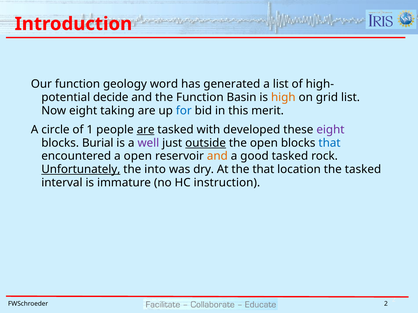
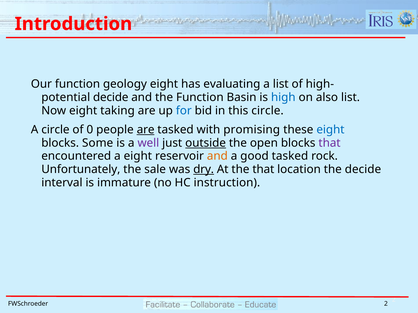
geology word: word -> eight
generated: generated -> evaluating
high colour: orange -> blue
grid: grid -> also
this merit: merit -> circle
1: 1 -> 0
developed: developed -> promising
eight at (330, 130) colour: purple -> blue
Burial: Burial -> Some
that at (330, 143) colour: blue -> purple
a open: open -> eight
Unfortunately underline: present -> none
into: into -> sale
dry underline: none -> present
the tasked: tasked -> decide
